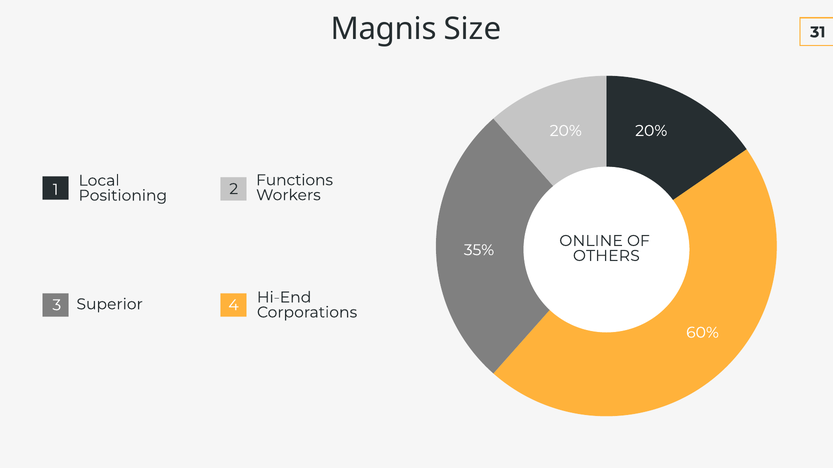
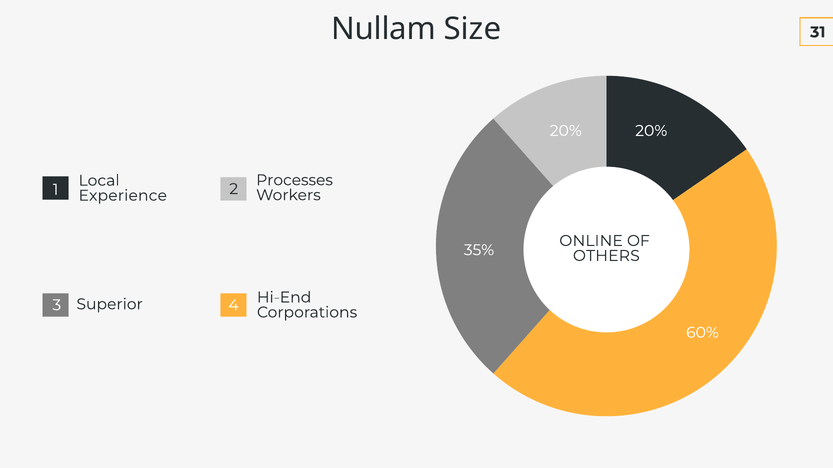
Magnis: Magnis -> Nullam
Functions: Functions -> Processes
Positioning: Positioning -> Experience
